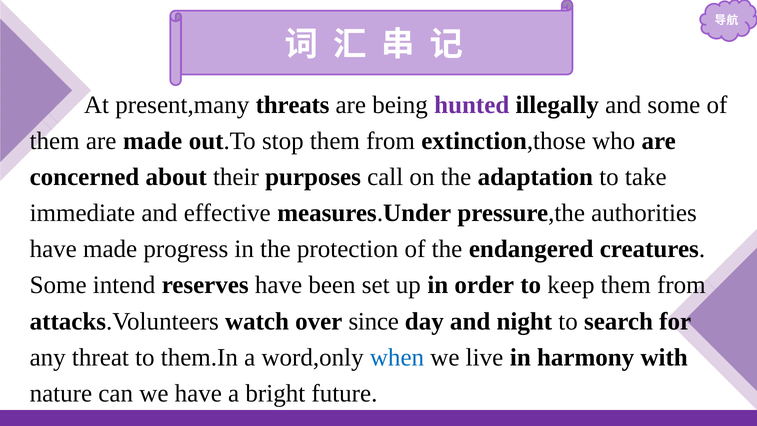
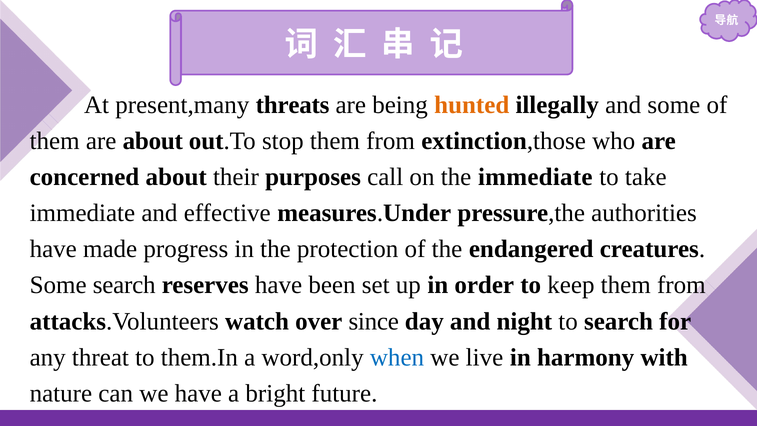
hunted colour: purple -> orange
are made: made -> about
the adaptation: adaptation -> immediate
Some intend: intend -> search
